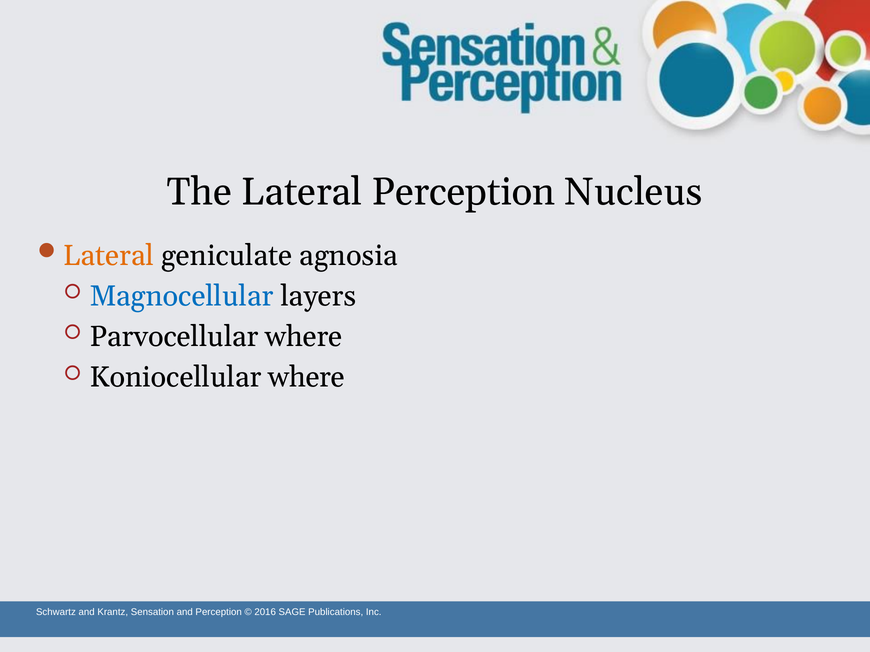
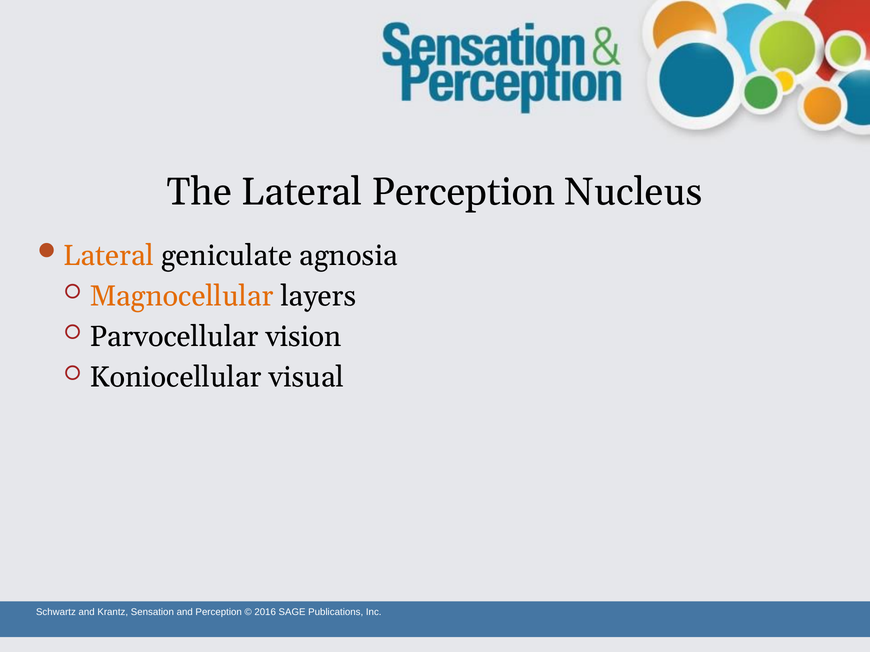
Magnocellular colour: blue -> orange
Parvocellular where: where -> vision
Koniocellular where: where -> visual
